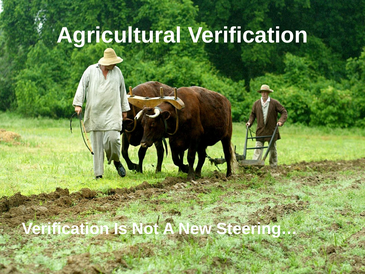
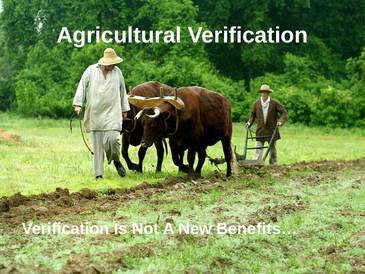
Steering…: Steering… -> Benefits…
